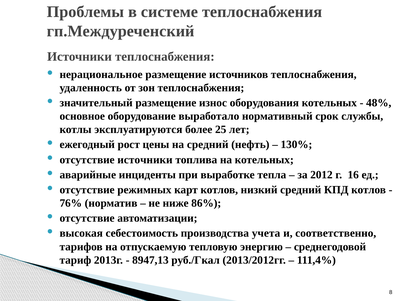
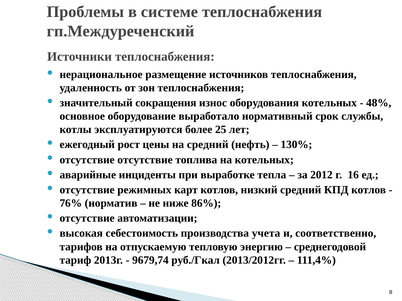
значительный размещение: размещение -> сокращения
отсутствие источники: источники -> отсутствие
8947,13: 8947,13 -> 9679,74
